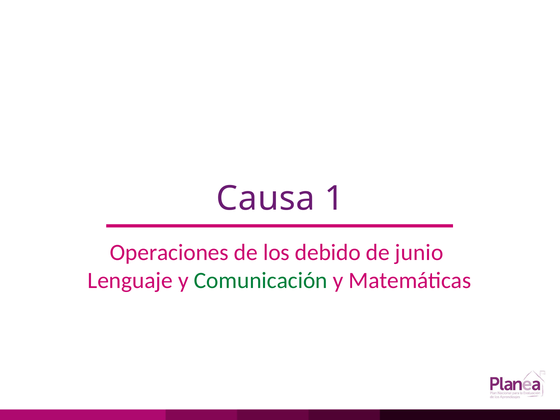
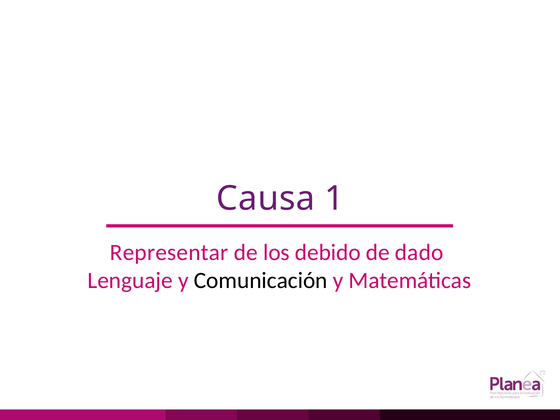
Operaciones: Operaciones -> Representar
junio: junio -> dado
Comunicación colour: green -> black
